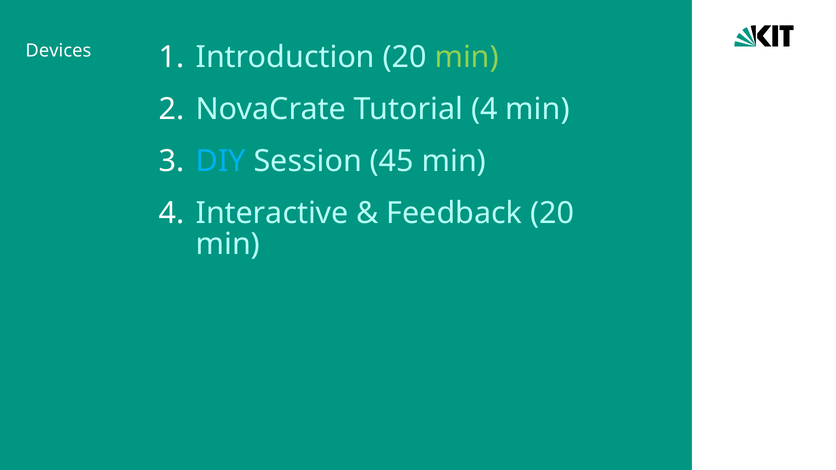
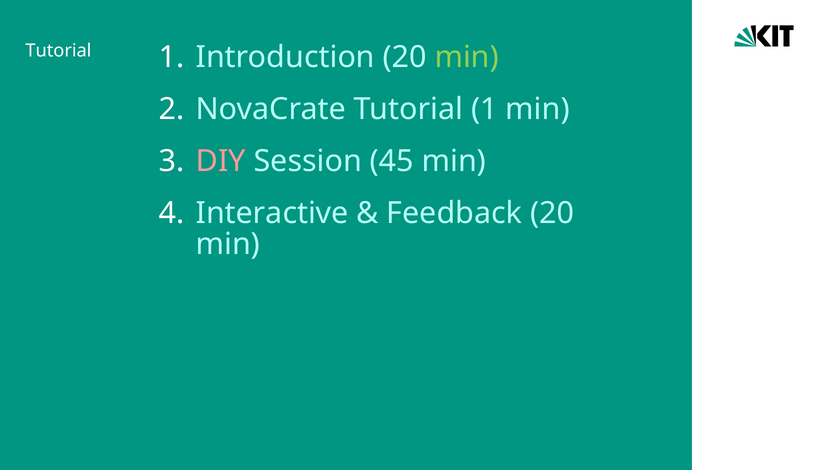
Devices at (58, 51): Devices -> Tutorial
NovaCrate Tutorial 4: 4 -> 1
DIY colour: light blue -> pink
